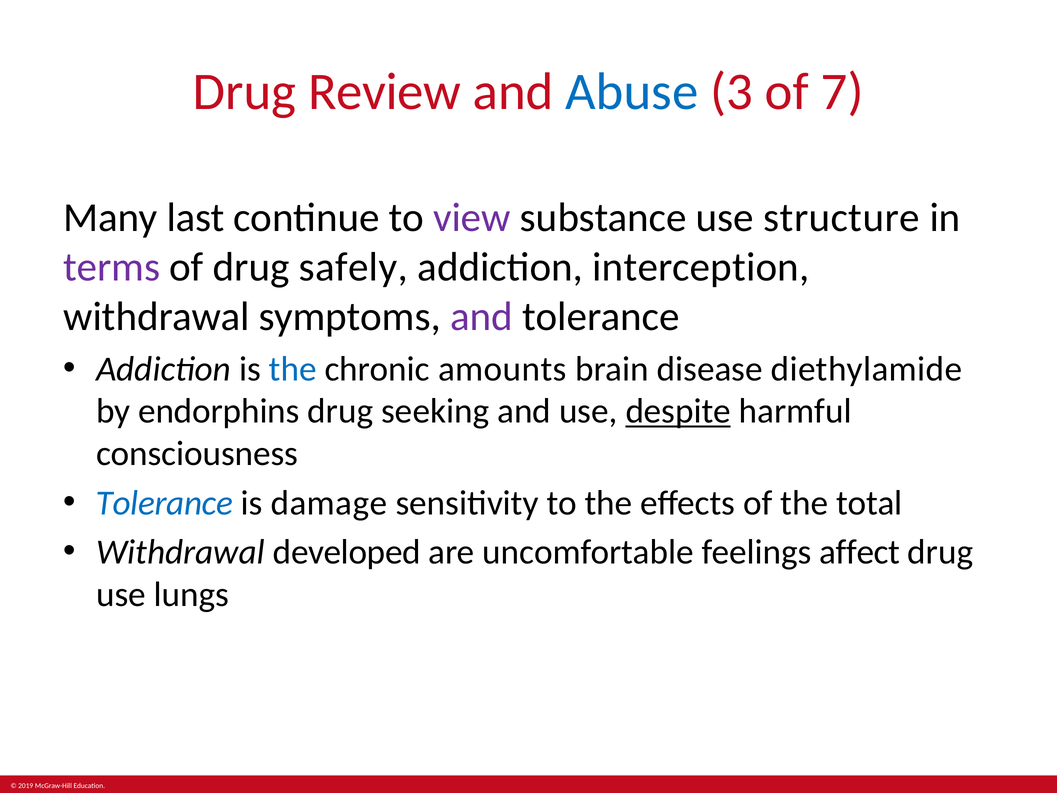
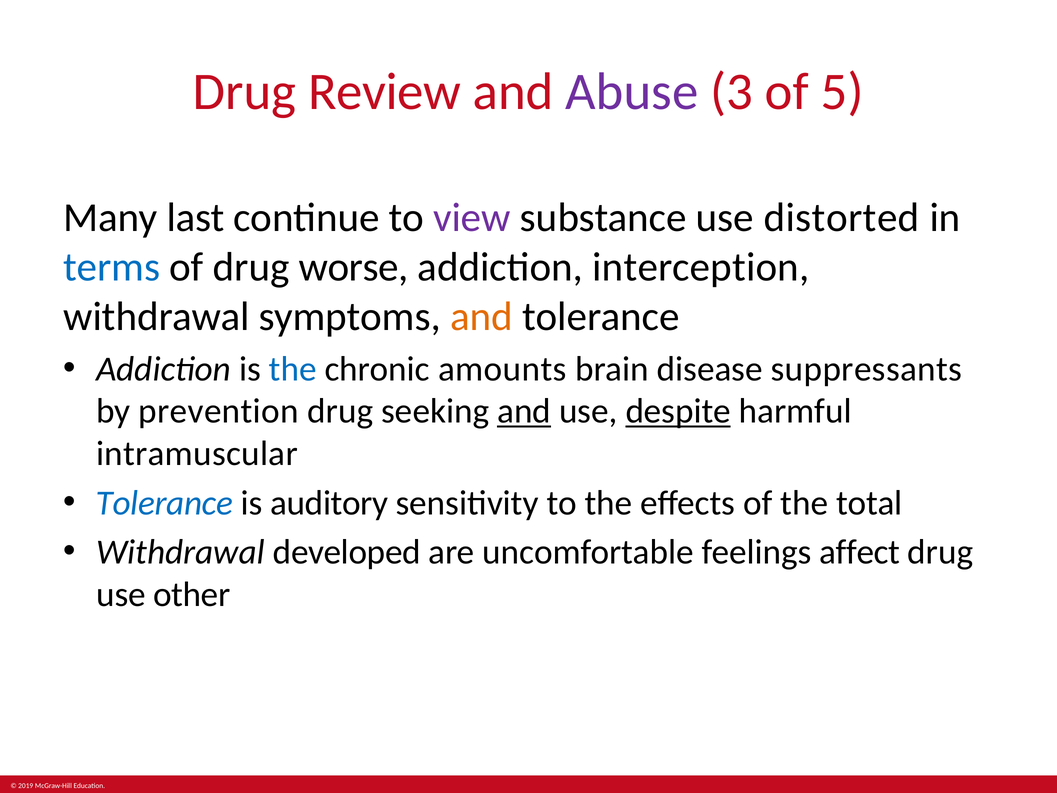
Abuse colour: blue -> purple
7: 7 -> 5
structure: structure -> distorted
terms colour: purple -> blue
safely: safely -> worse
and at (482, 316) colour: purple -> orange
diethylamide: diethylamide -> suppressants
endorphins: endorphins -> prevention
and at (524, 411) underline: none -> present
consciousness: consciousness -> intramuscular
damage: damage -> auditory
lungs: lungs -> other
